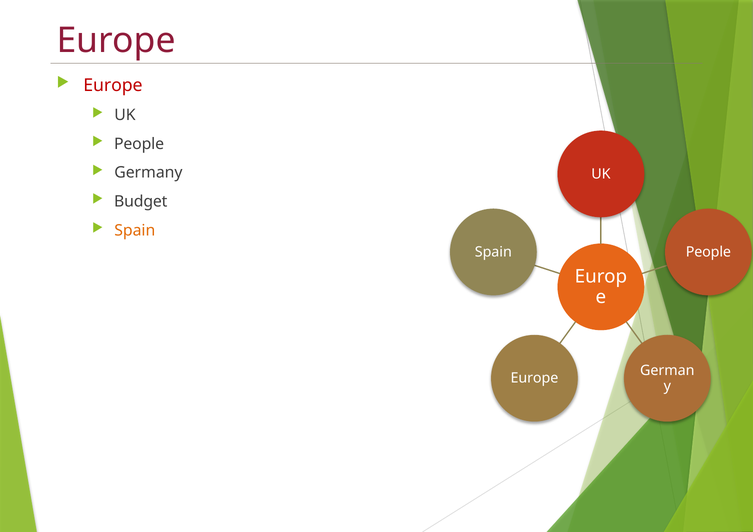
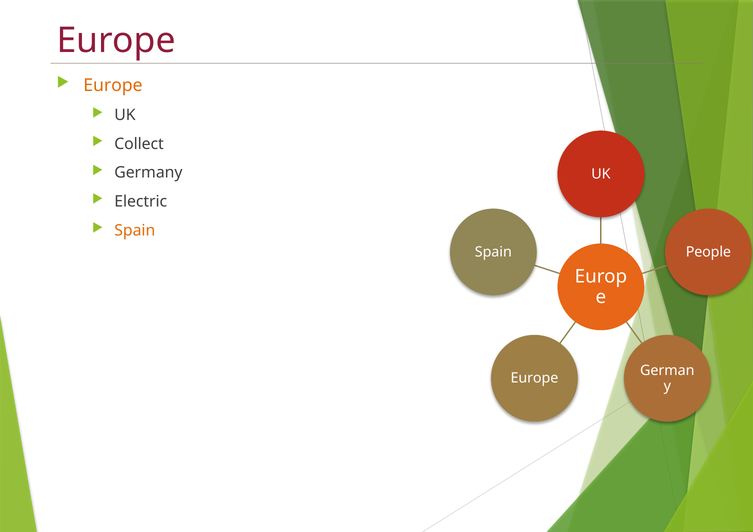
Europe at (113, 85) colour: red -> orange
People at (139, 144): People -> Collect
Budget: Budget -> Electric
